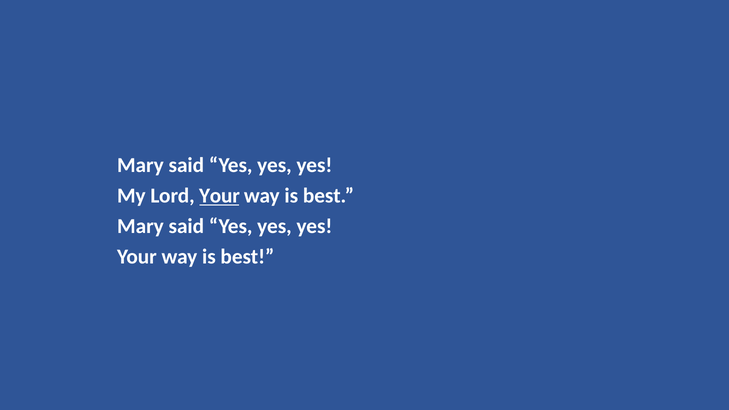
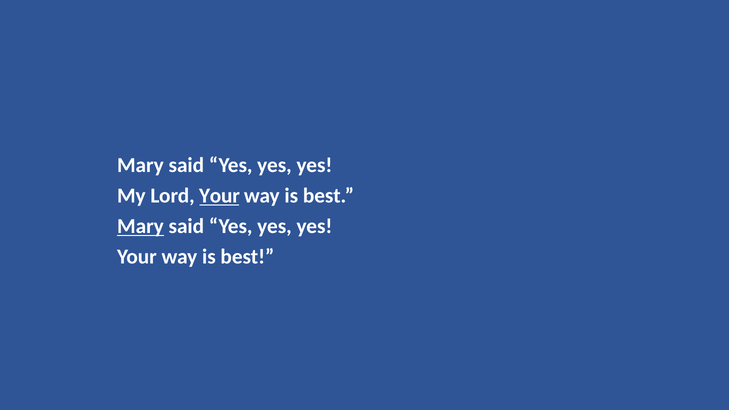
Mary at (140, 226) underline: none -> present
